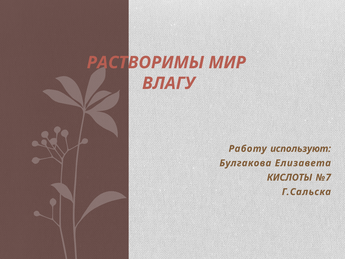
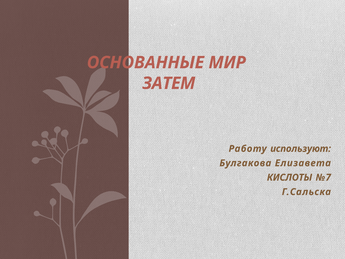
РАСТВОРИМЫ: РАСТВОРИМЫ -> ОСНОВАННЫЕ
ВЛАГУ: ВЛАГУ -> ЗАТЕМ
